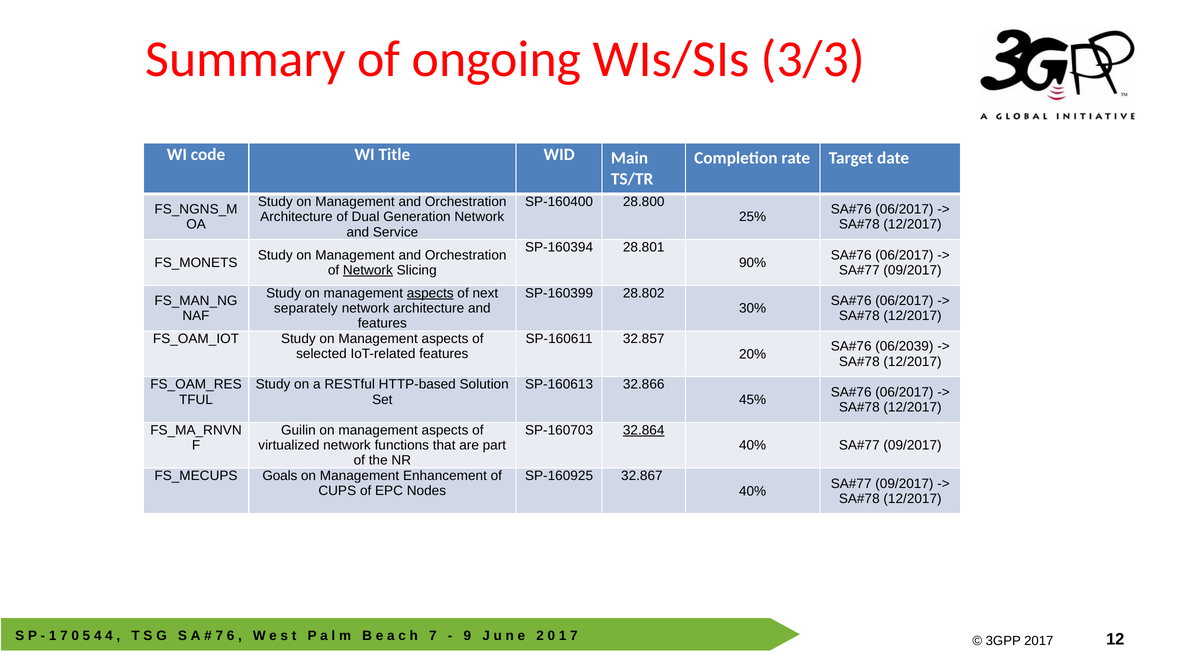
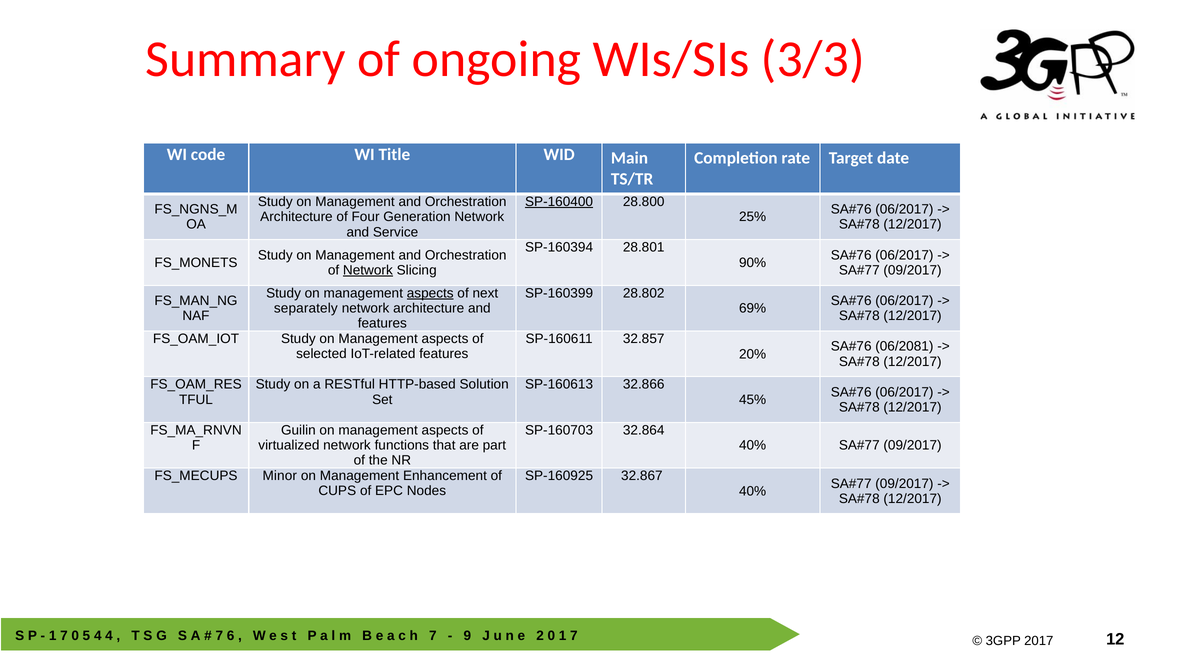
SP-160400 underline: none -> present
Dual: Dual -> Four
30%: 30% -> 69%
06/2039: 06/2039 -> 06/2081
32.864 underline: present -> none
Goals: Goals -> Minor
